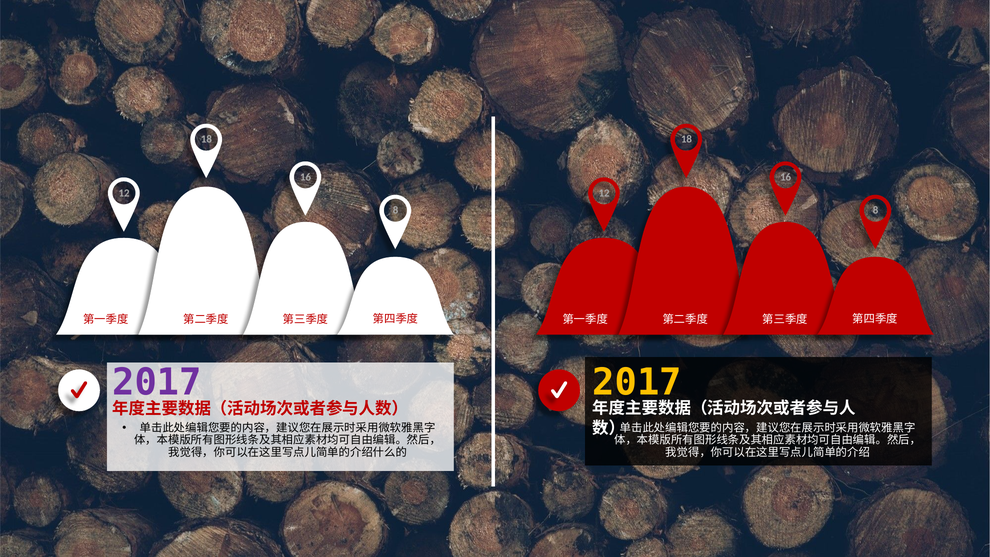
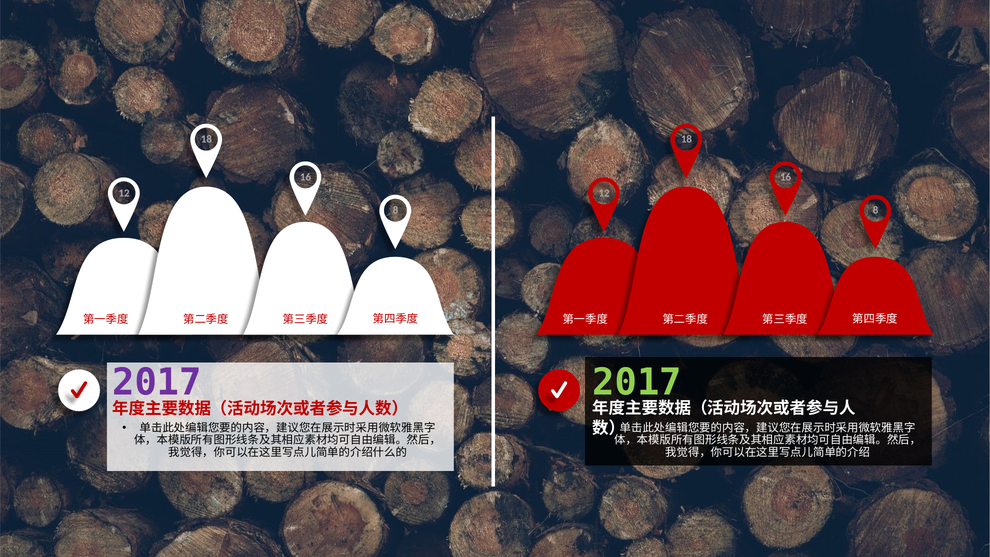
2017 at (637, 382) colour: yellow -> light green
